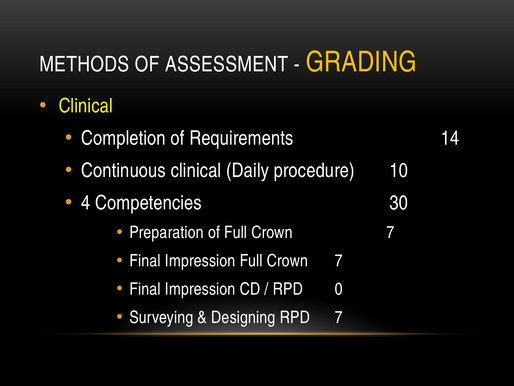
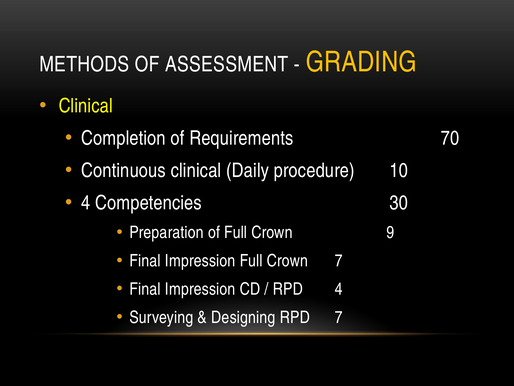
14: 14 -> 70
of Full Crown 7: 7 -> 9
RPD 0: 0 -> 4
